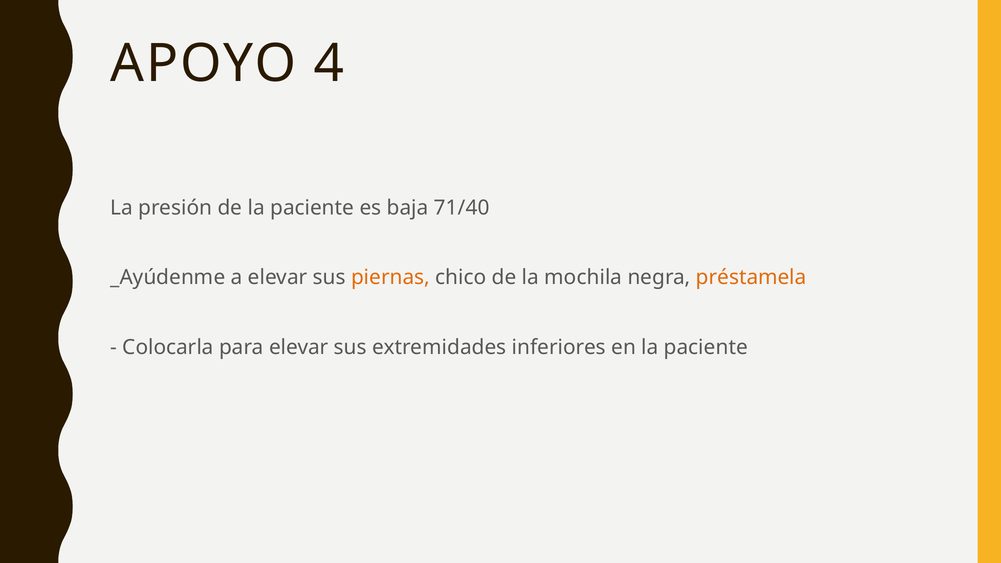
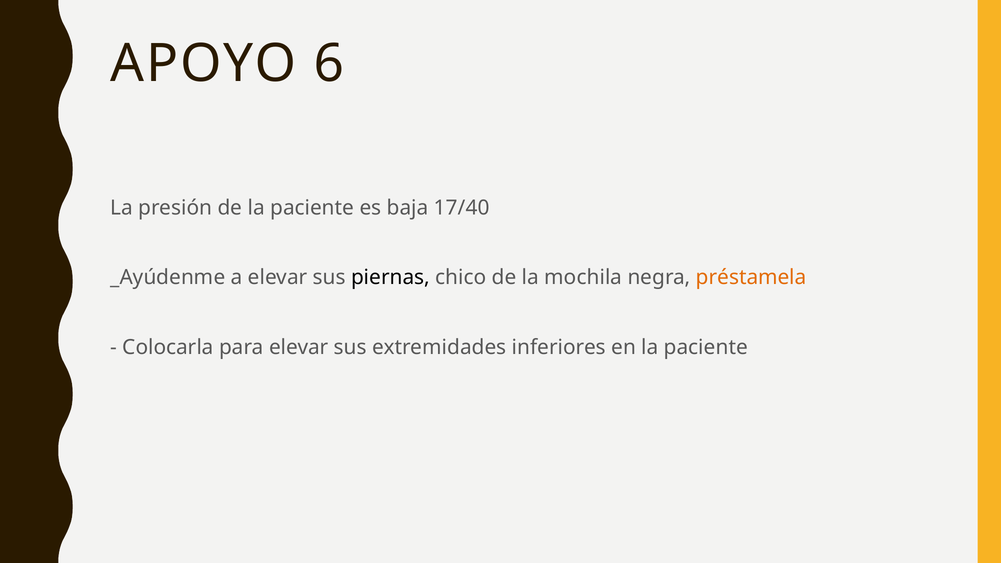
4: 4 -> 6
71/40: 71/40 -> 17/40
piernas colour: orange -> black
